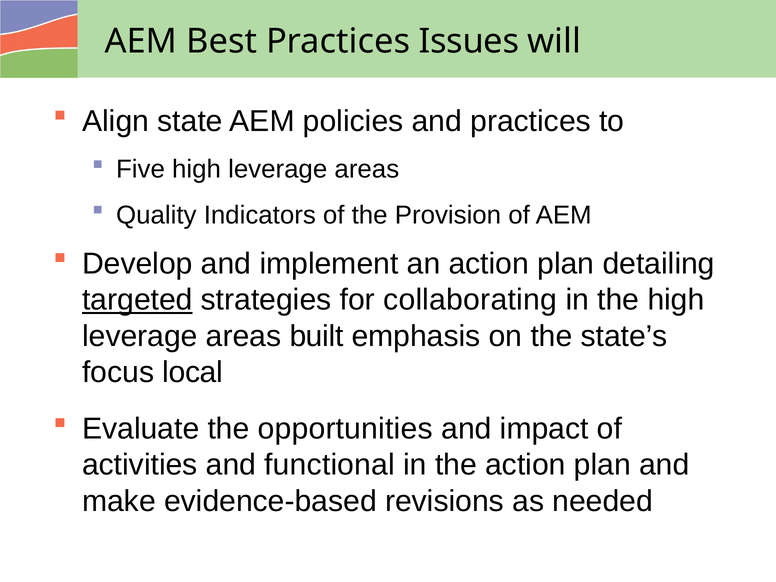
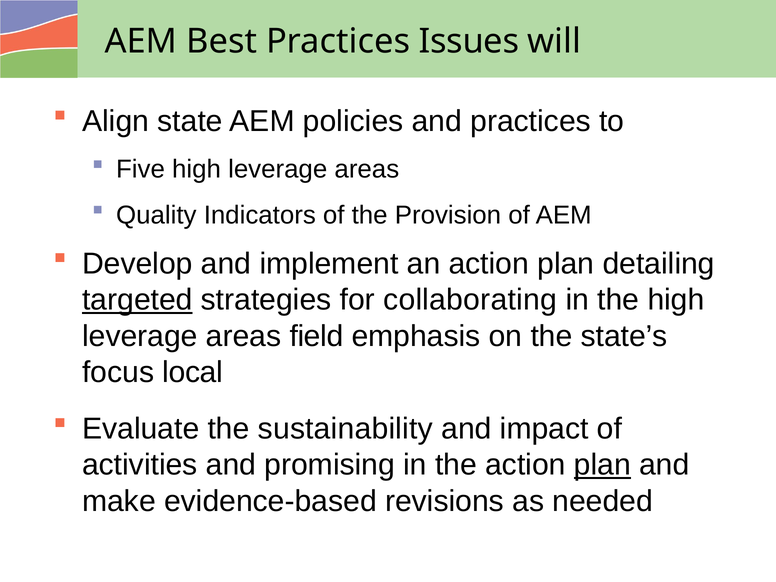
built: built -> field
opportunities: opportunities -> sustainability
functional: functional -> promising
plan at (602, 465) underline: none -> present
